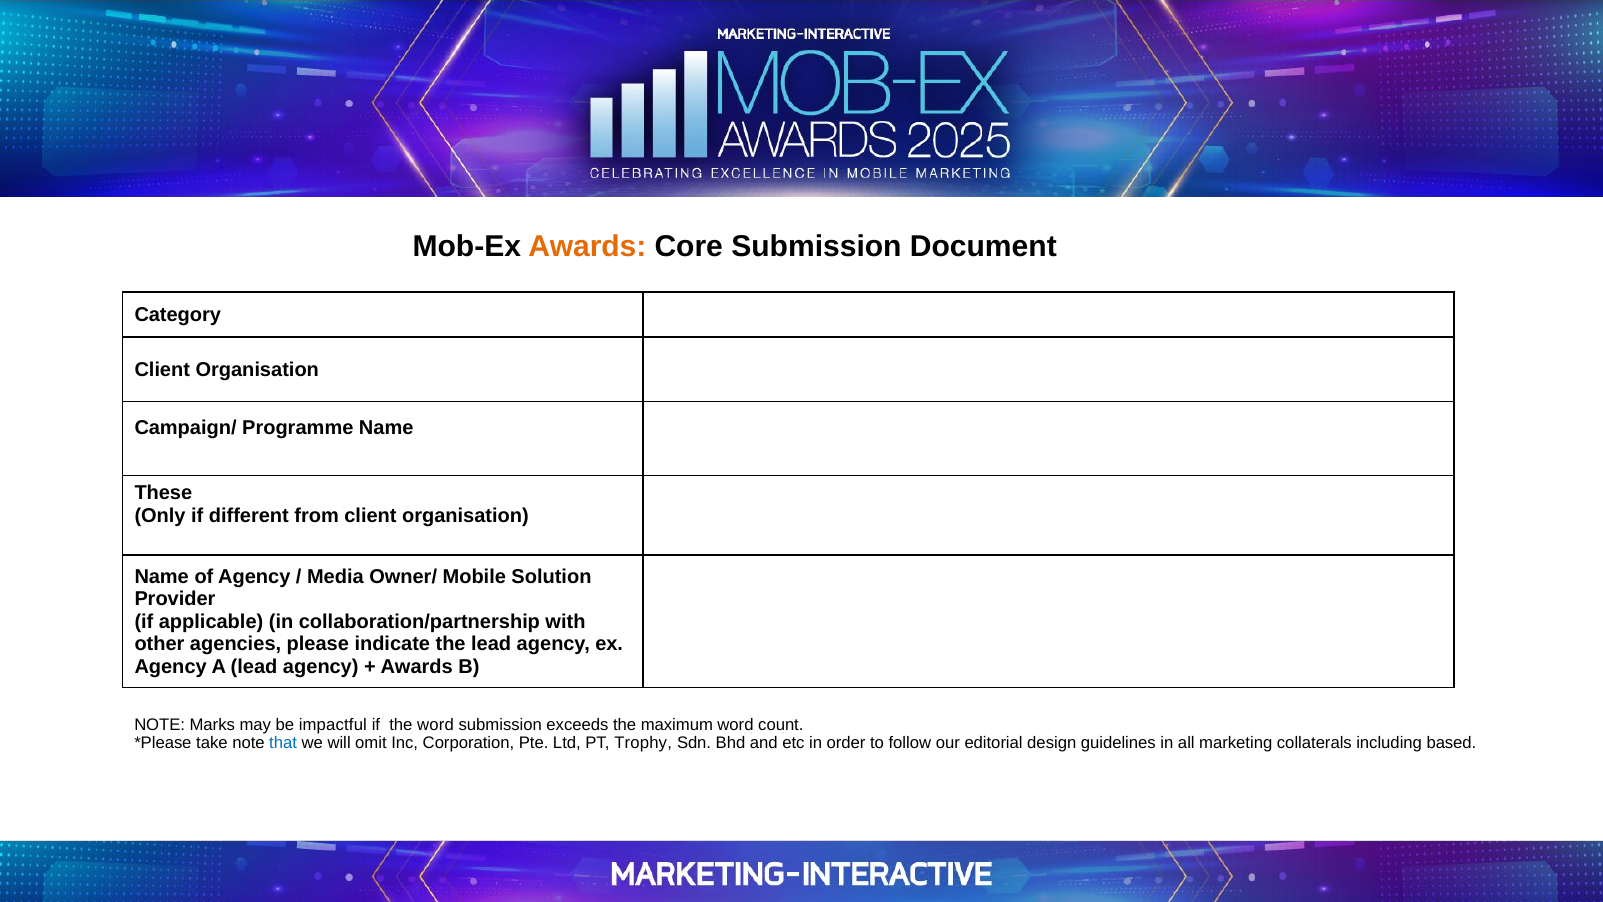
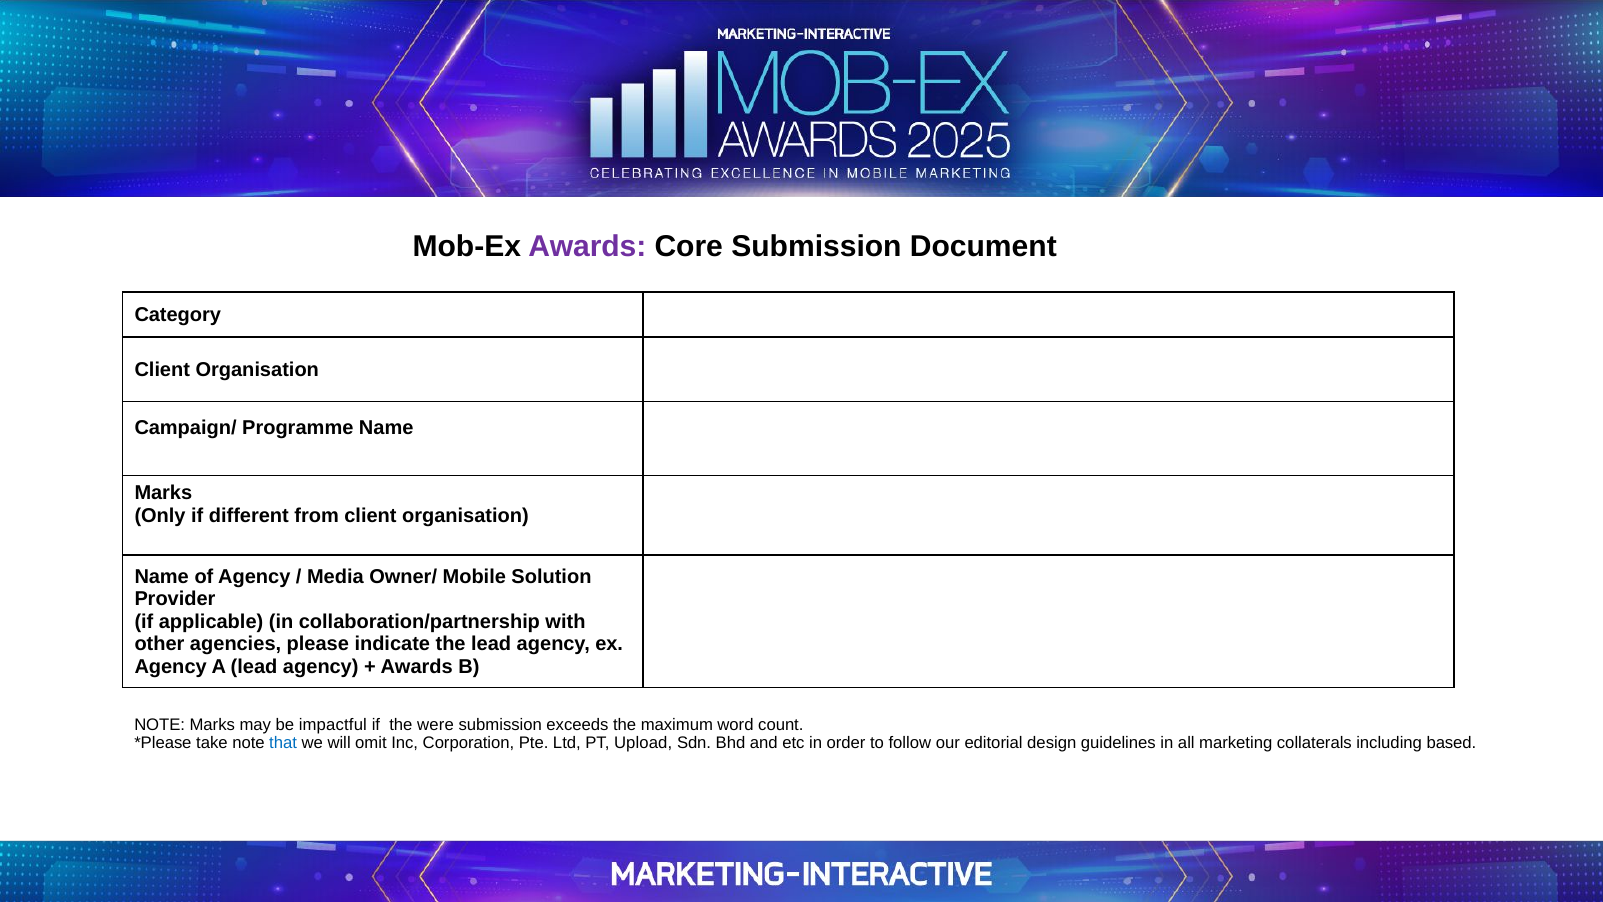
Awards at (587, 246) colour: orange -> purple
These at (163, 493): These -> Marks
the word: word -> were
Trophy: Trophy -> Upload
